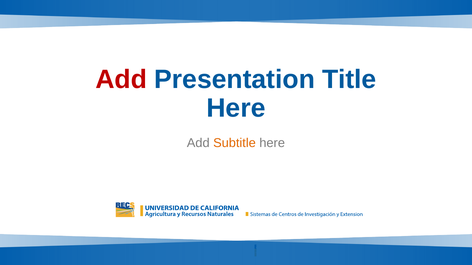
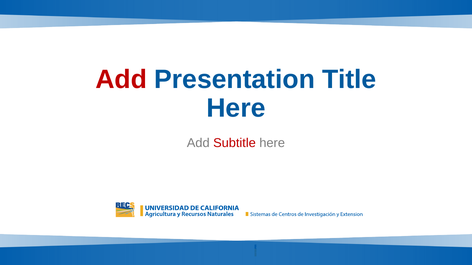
Subtitle colour: orange -> red
